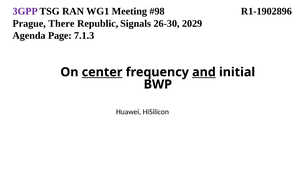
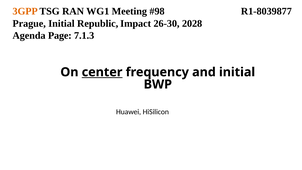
R1-1902896: R1-1902896 -> R1-8039877
3GPP colour: purple -> orange
Prague There: There -> Initial
Signals: Signals -> Impact
2029: 2029 -> 2028
and underline: present -> none
